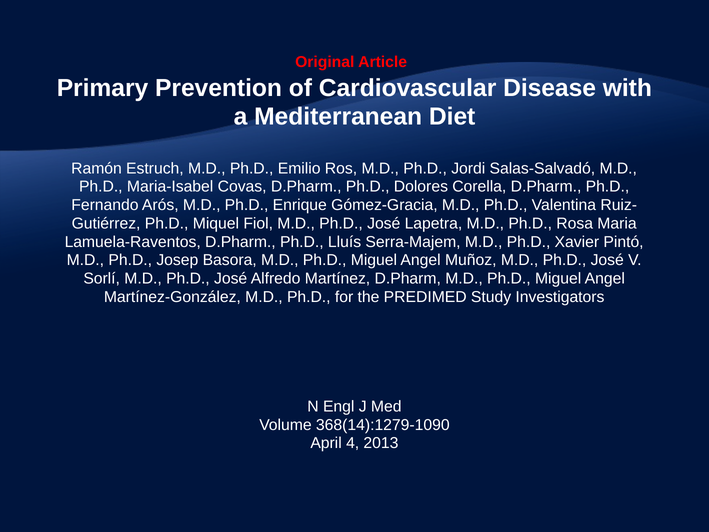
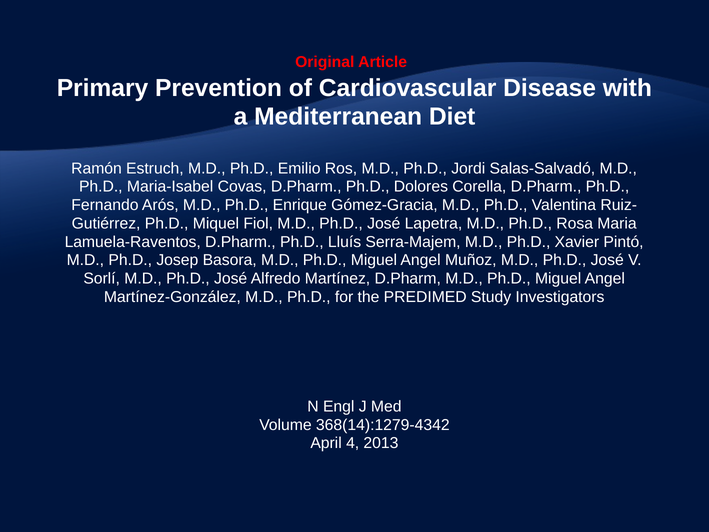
368(14):1279-1090: 368(14):1279-1090 -> 368(14):1279-4342
